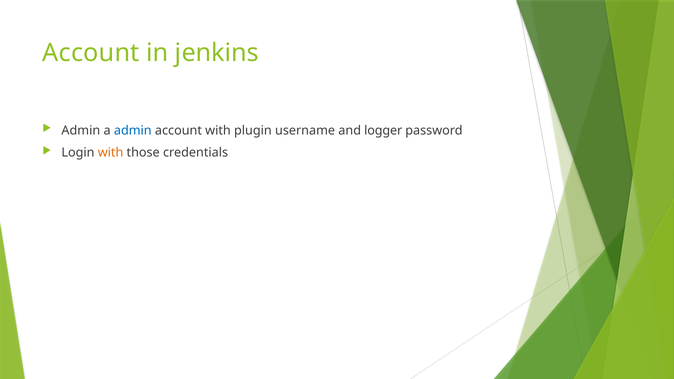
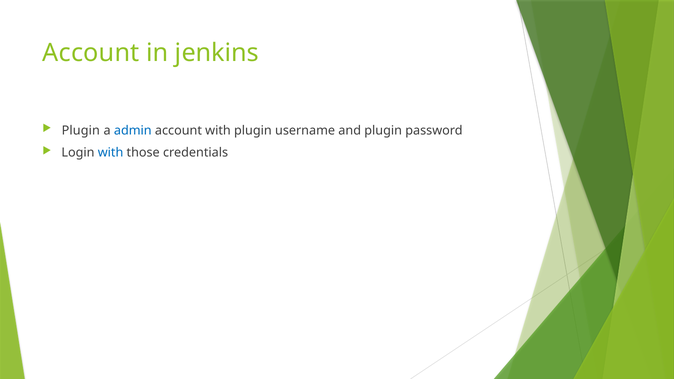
Admin at (81, 130): Admin -> Plugin
and logger: logger -> plugin
with at (111, 153) colour: orange -> blue
